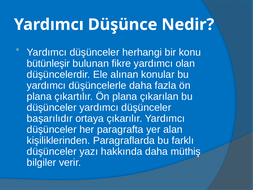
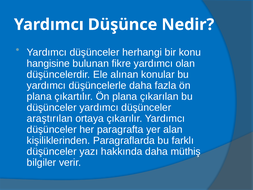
bütünleşir: bütünleşir -> hangisine
başarılıdır: başarılıdır -> araştırılan
